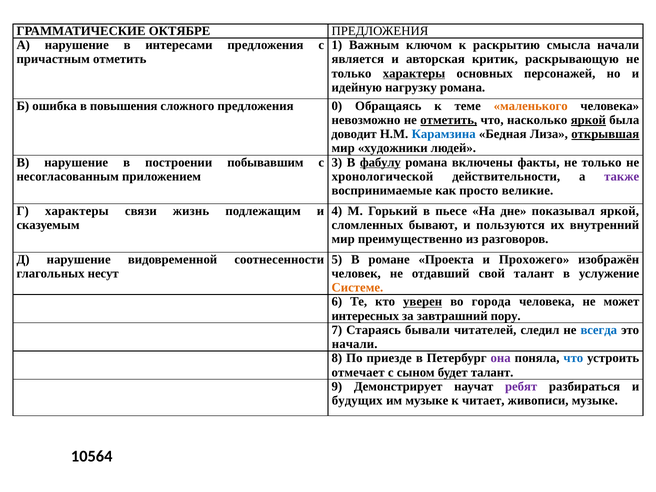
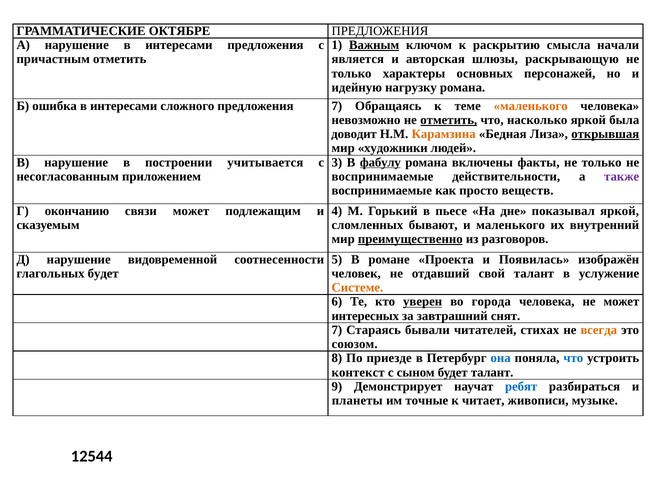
Важным underline: none -> present
критик: критик -> шлюзы
характеры at (414, 73) underline: present -> none
ошибка в повышения: повышения -> интересами
предложения 0: 0 -> 7
яркой at (588, 120) underline: present -> none
Карамзина colour: blue -> orange
побывавшим: побывавшим -> учитывается
хронологической at (382, 176): хронологической -> воспринимаемые
великие: великие -> веществ
Г характеры: характеры -> окончанию
связи жизнь: жизнь -> может
и пользуются: пользуются -> маленького
преимущественно underline: none -> present
Прохожего: Прохожего -> Появилась
глагольных несут: несут -> будет
пору: пору -> снят
следил: следил -> стихах
всегда colour: blue -> orange
начали at (355, 344): начали -> союзом
она colour: purple -> blue
отмечает: отмечает -> контекст
ребят colour: purple -> blue
будущих: будущих -> планеты
им музыке: музыке -> точные
10564: 10564 -> 12544
